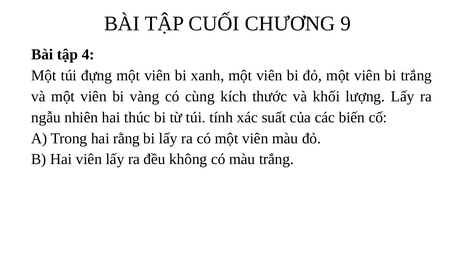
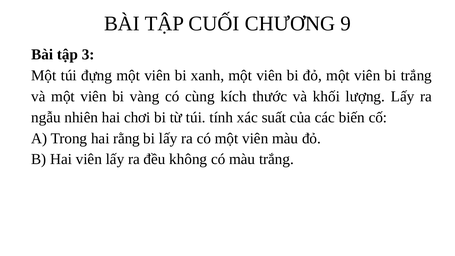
4: 4 -> 3
thúc: thúc -> chơi
